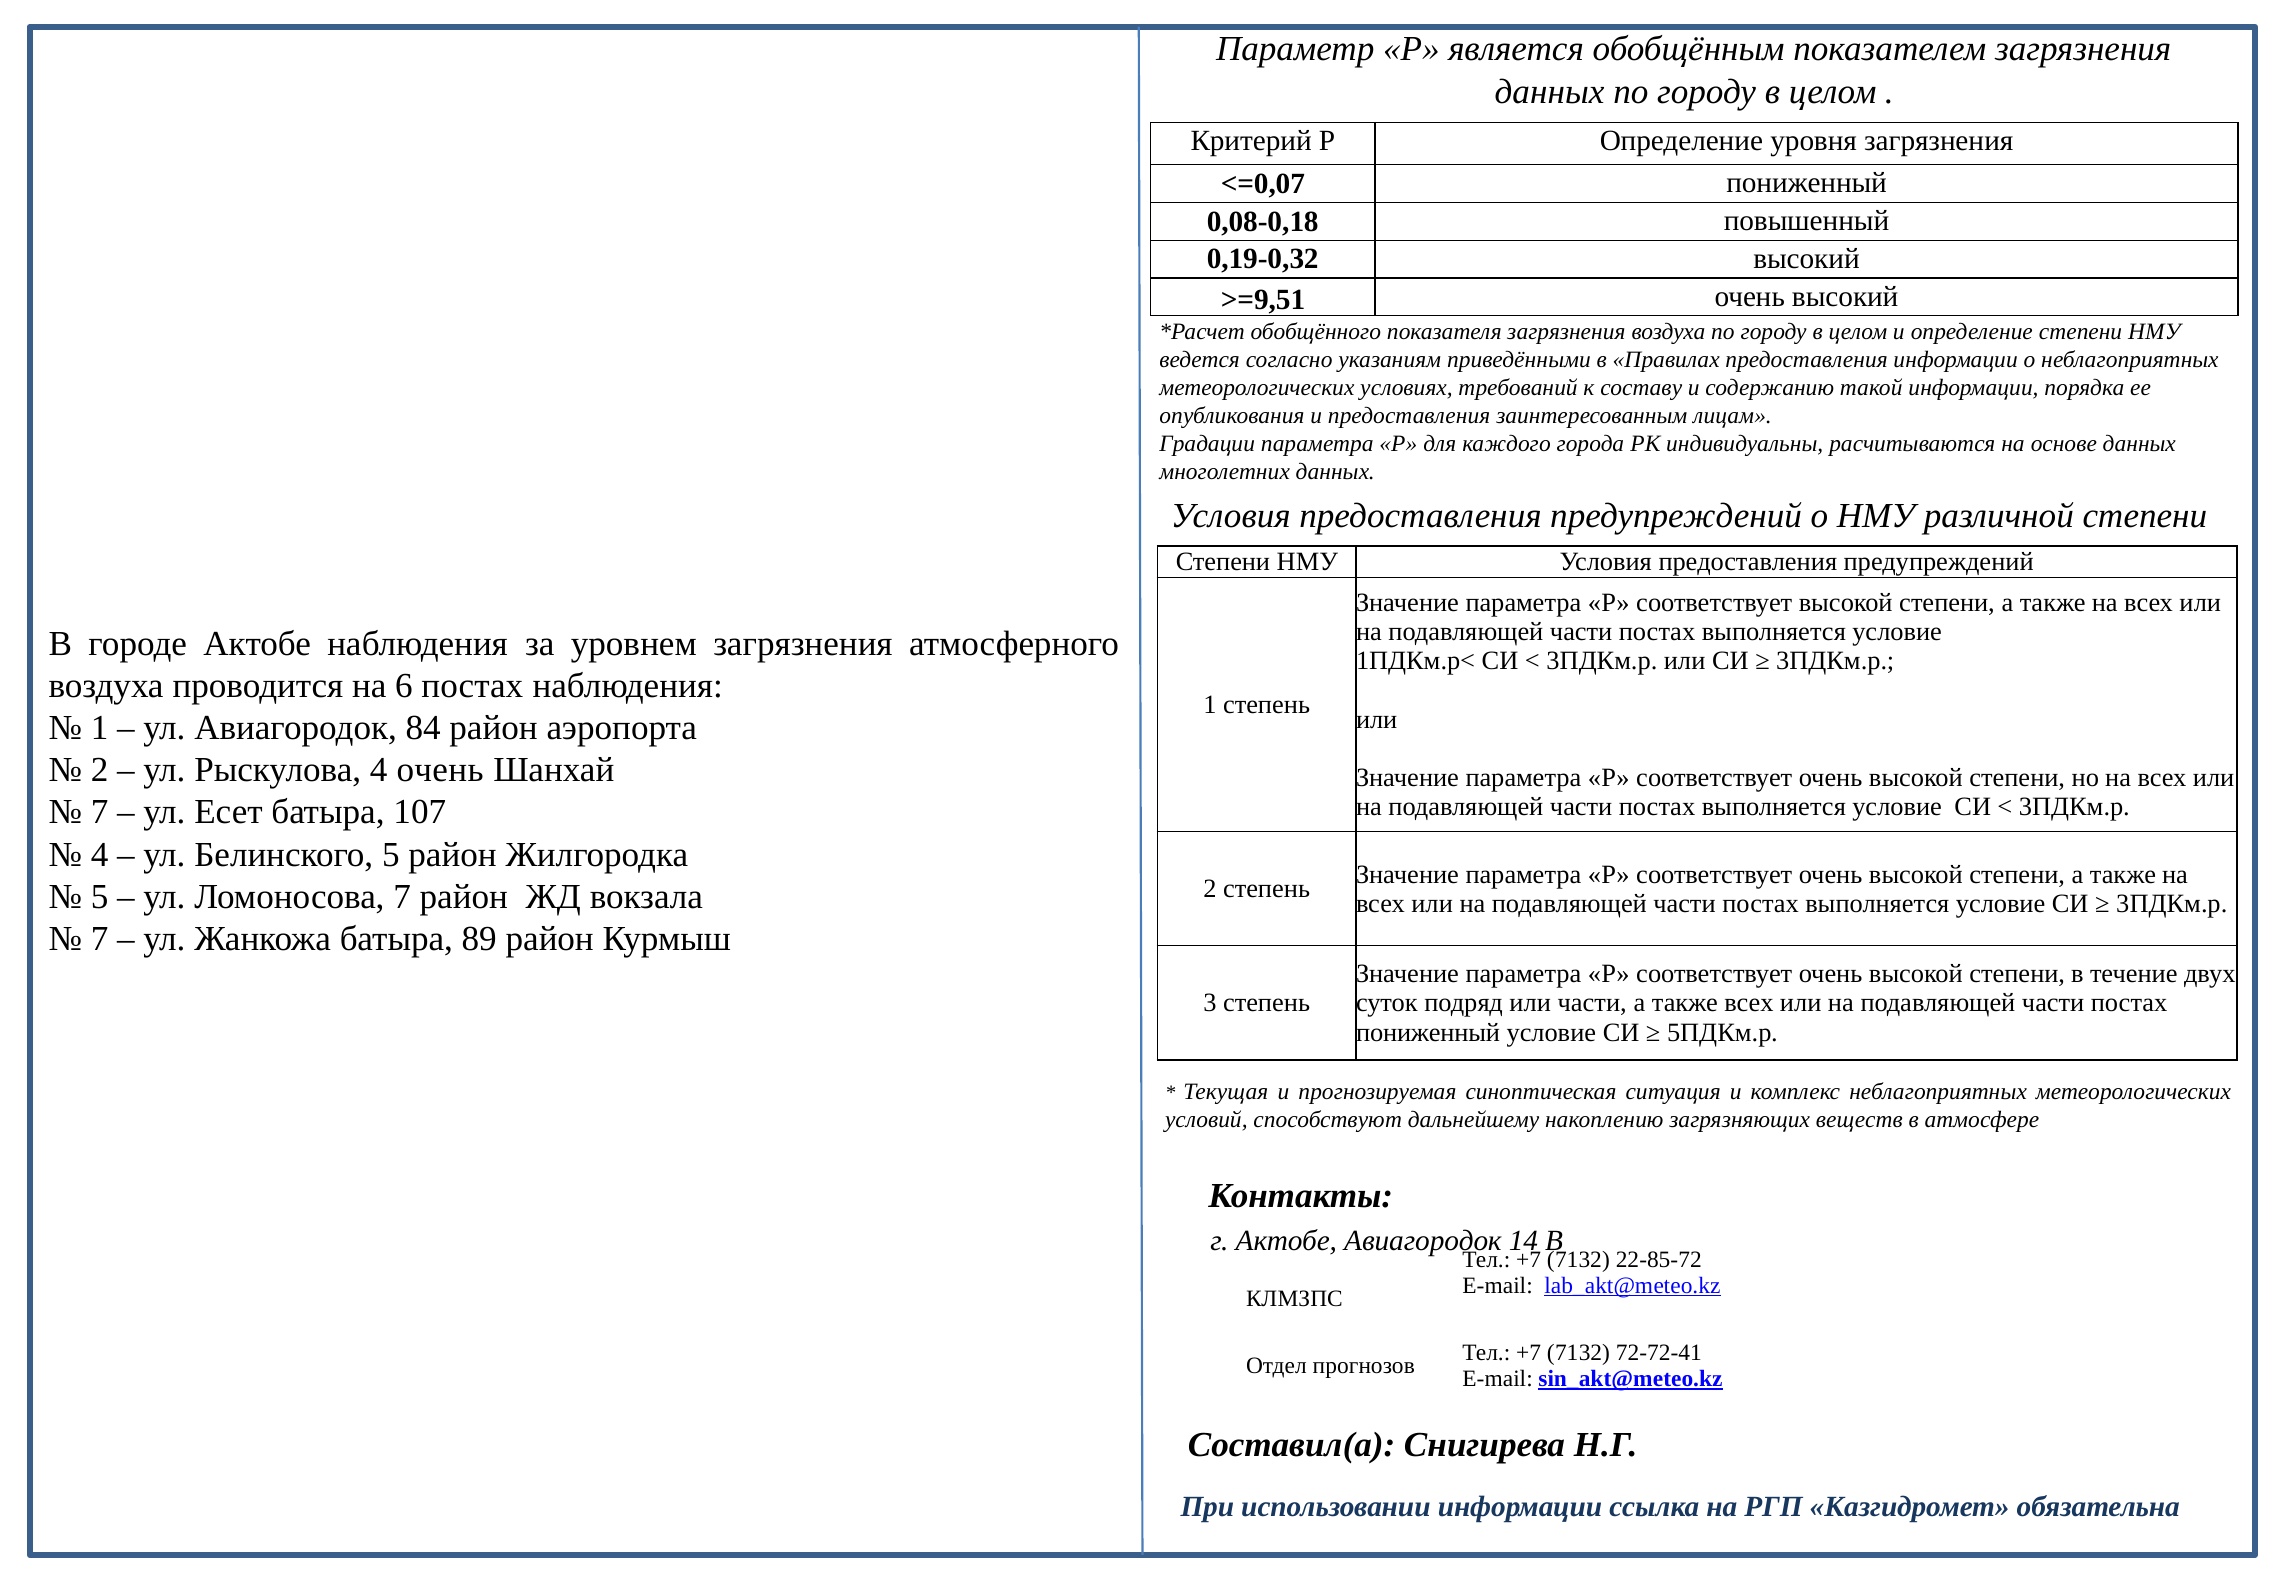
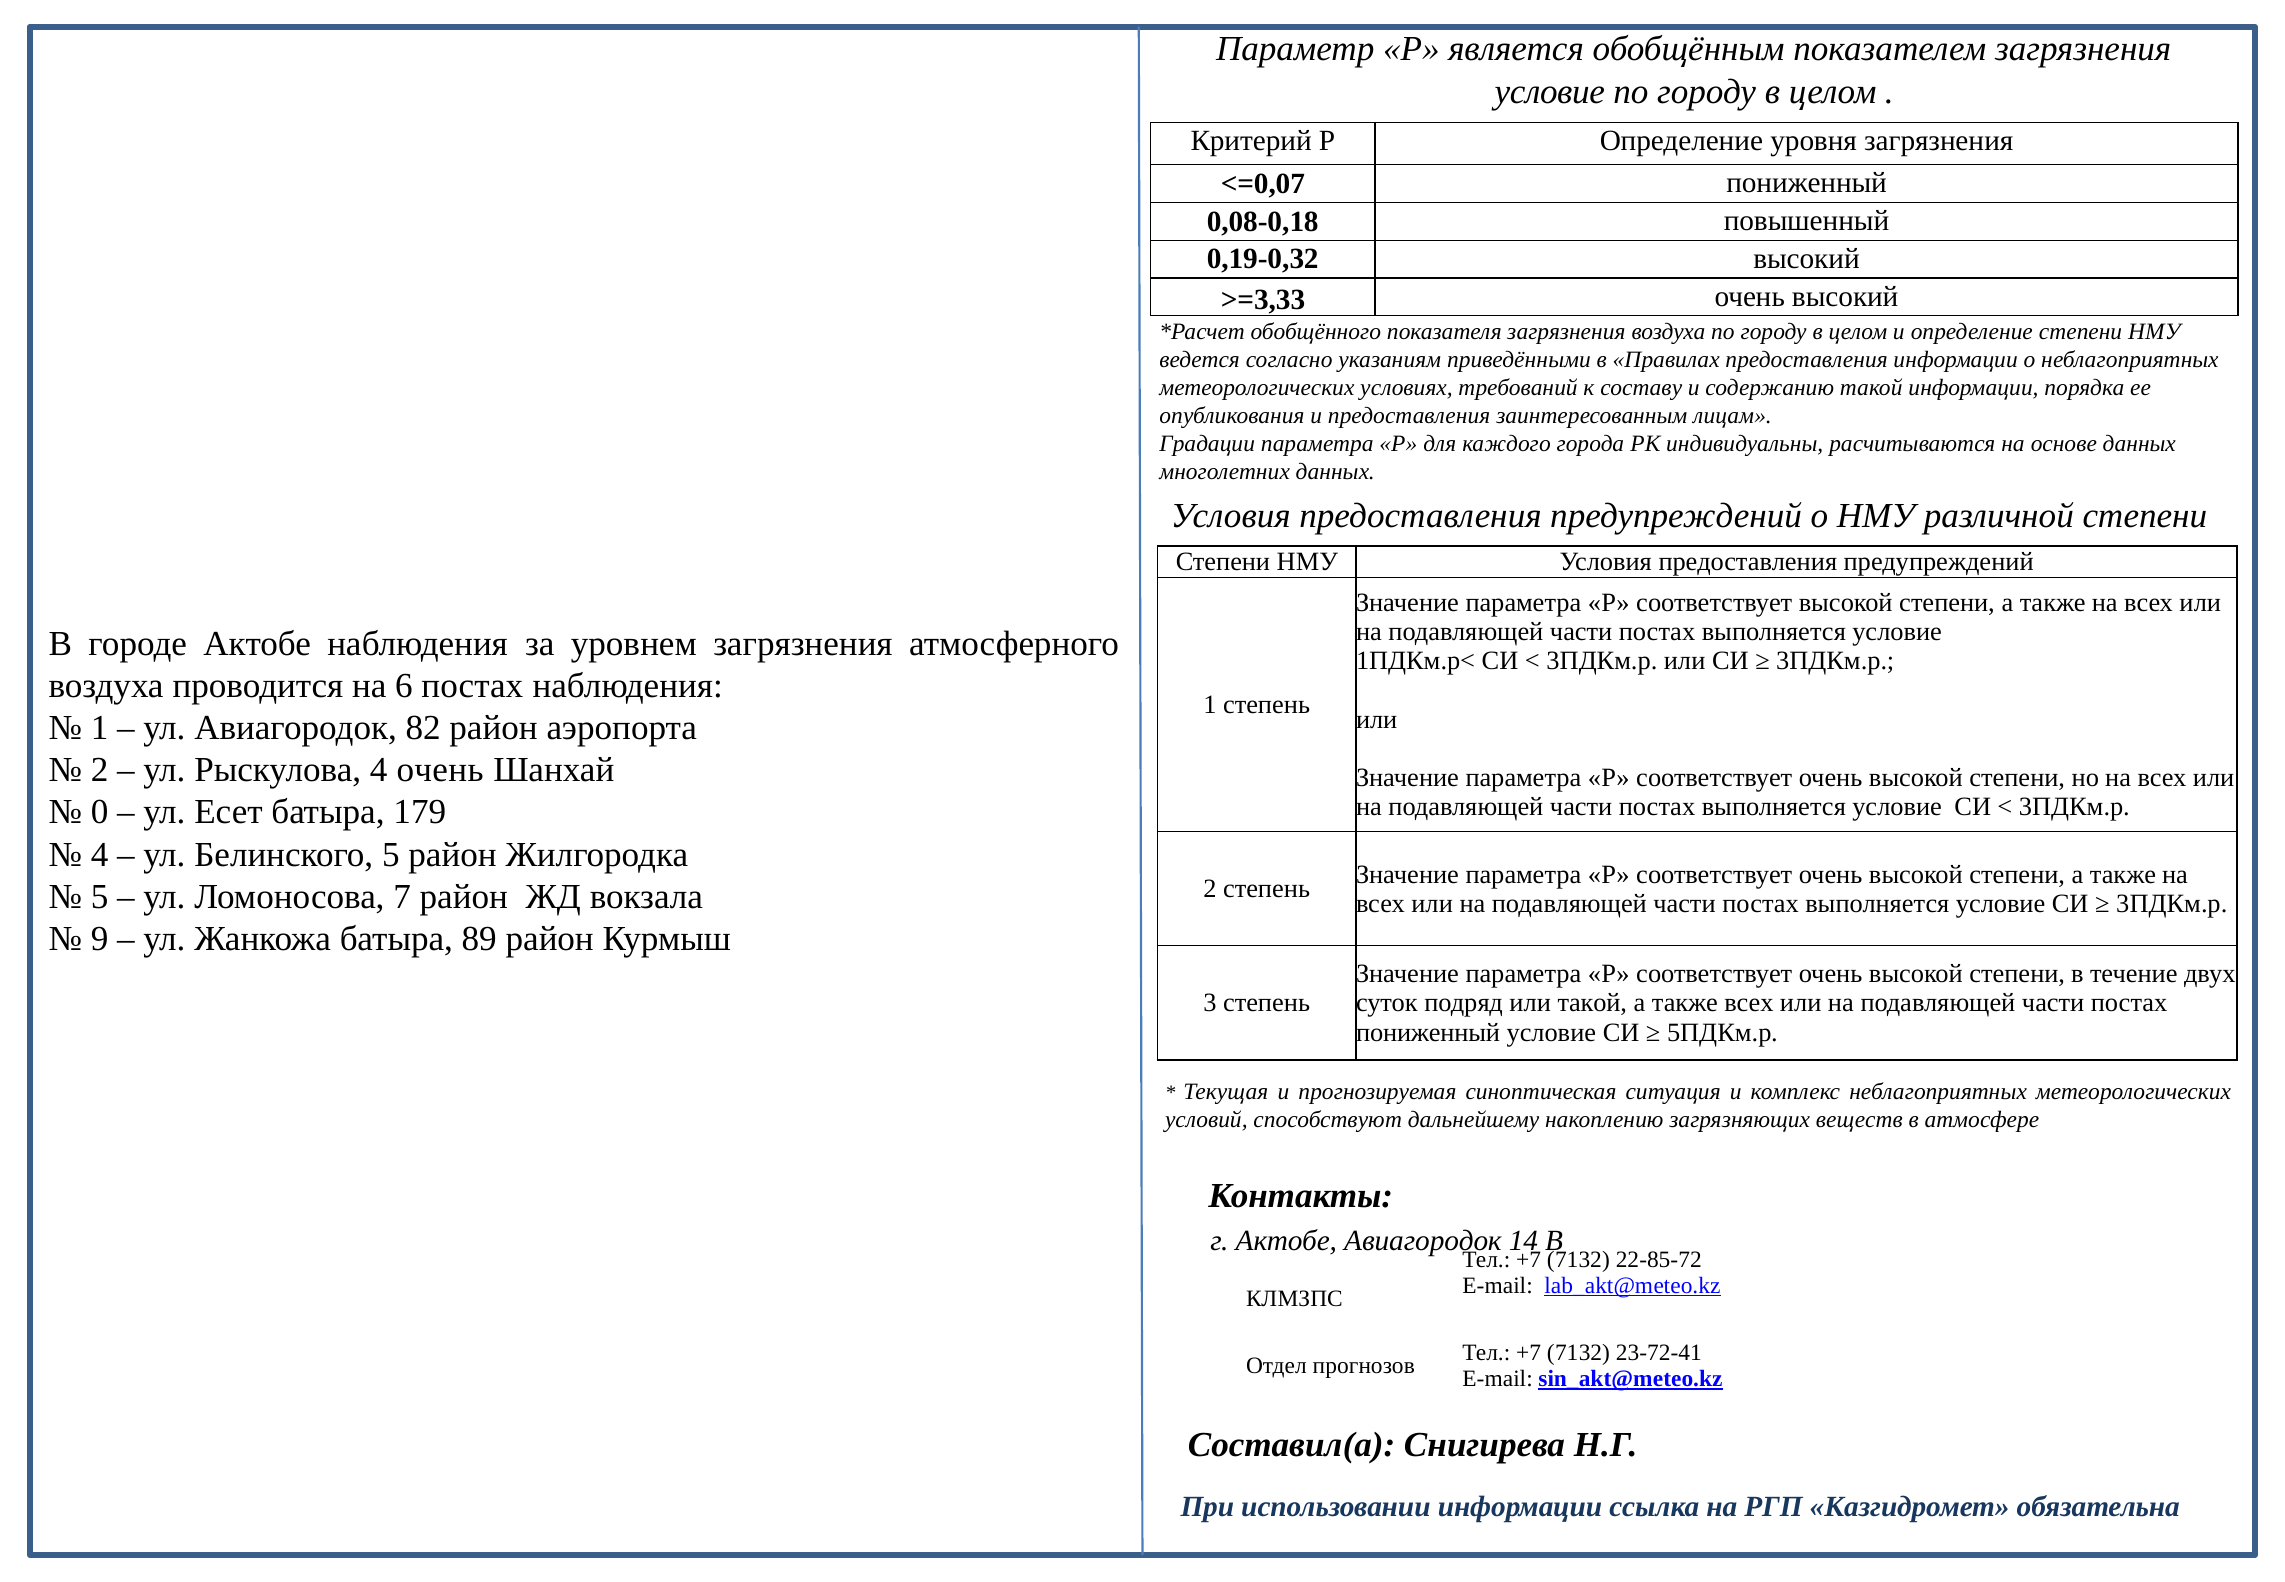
данных at (1550, 91): данных -> условие
>=9,51: >=9,51 -> >=3,33
84: 84 -> 82
7 at (100, 812): 7 -> 0
107: 107 -> 179
7 at (100, 939): 7 -> 9
или части: части -> такой
72-72-41: 72-72-41 -> 23-72-41
